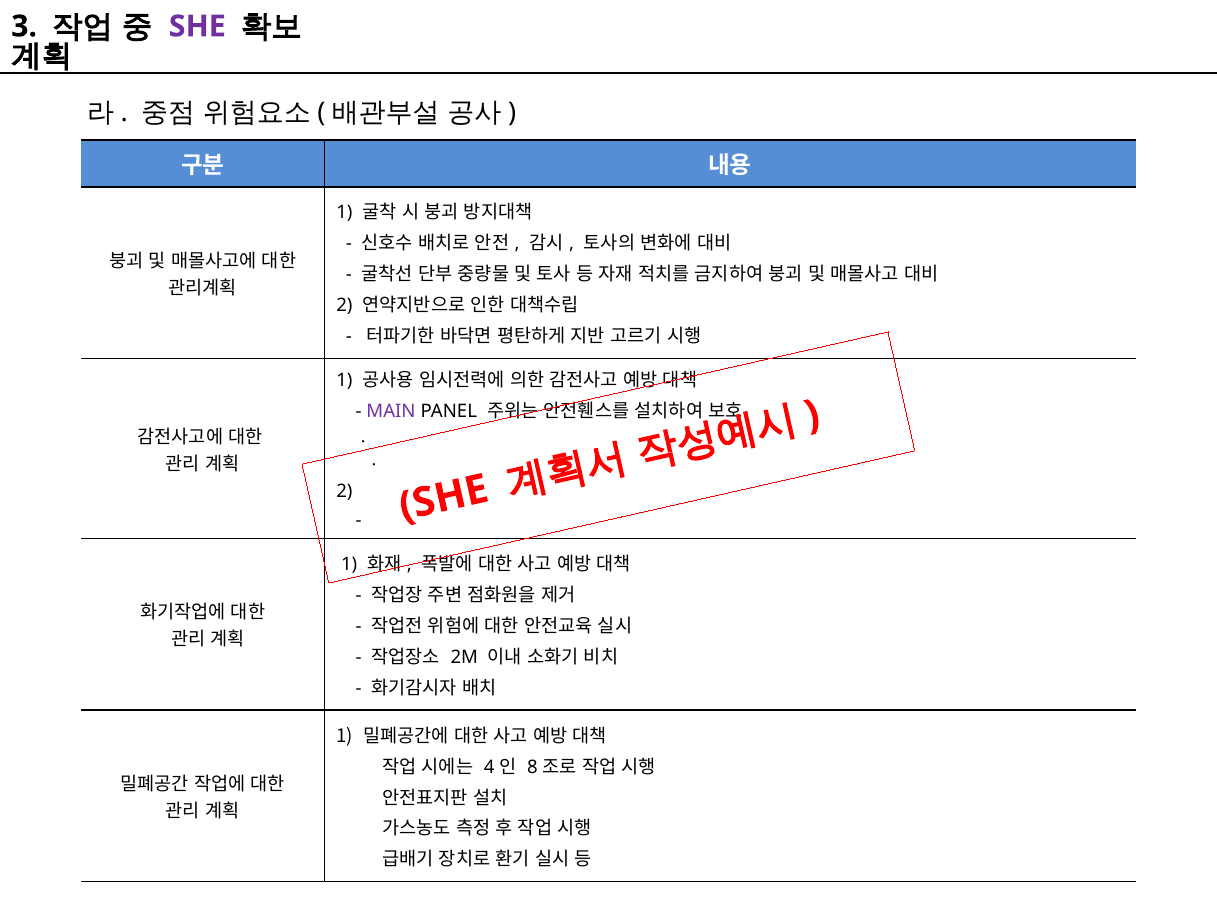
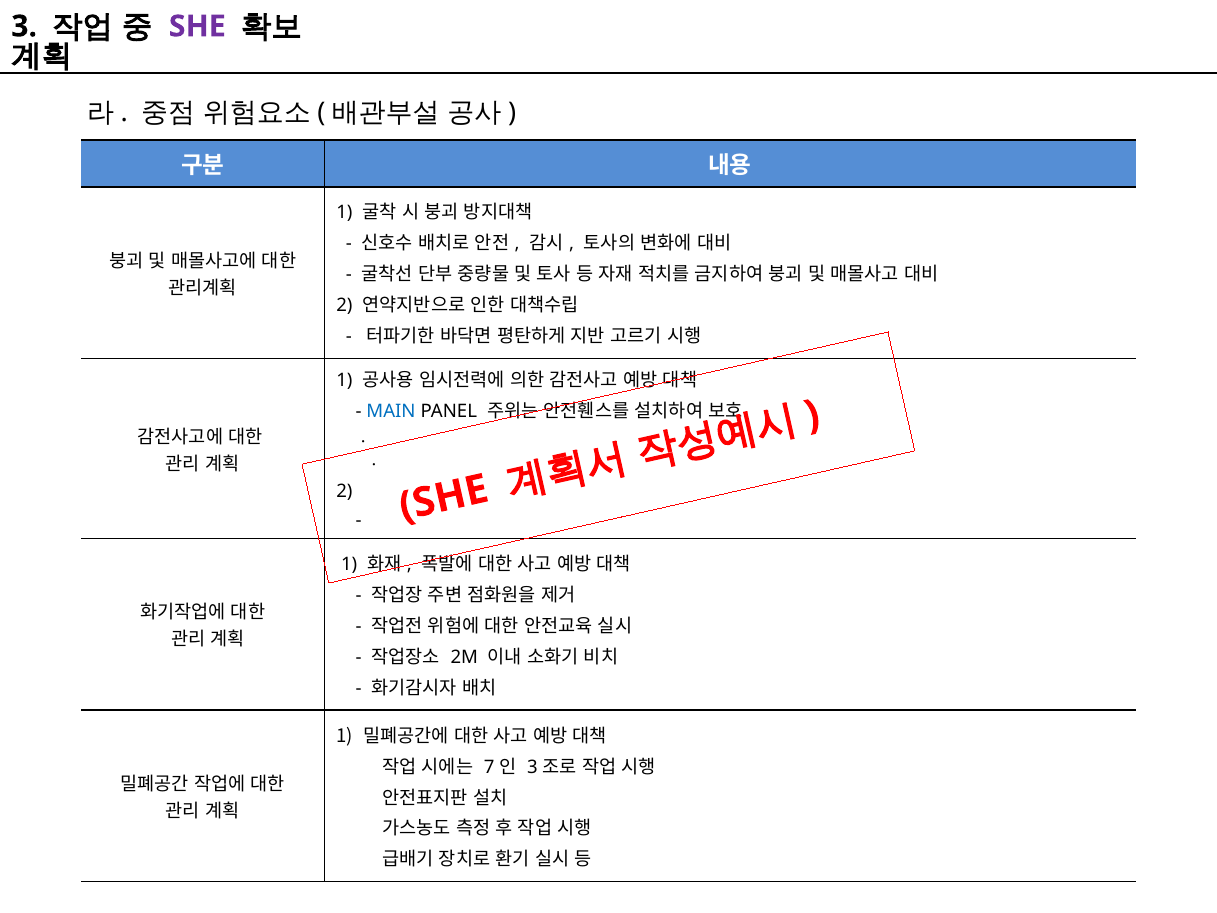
MAIN colour: purple -> blue
4: 4 -> 7
8 at (532, 767): 8 -> 3
